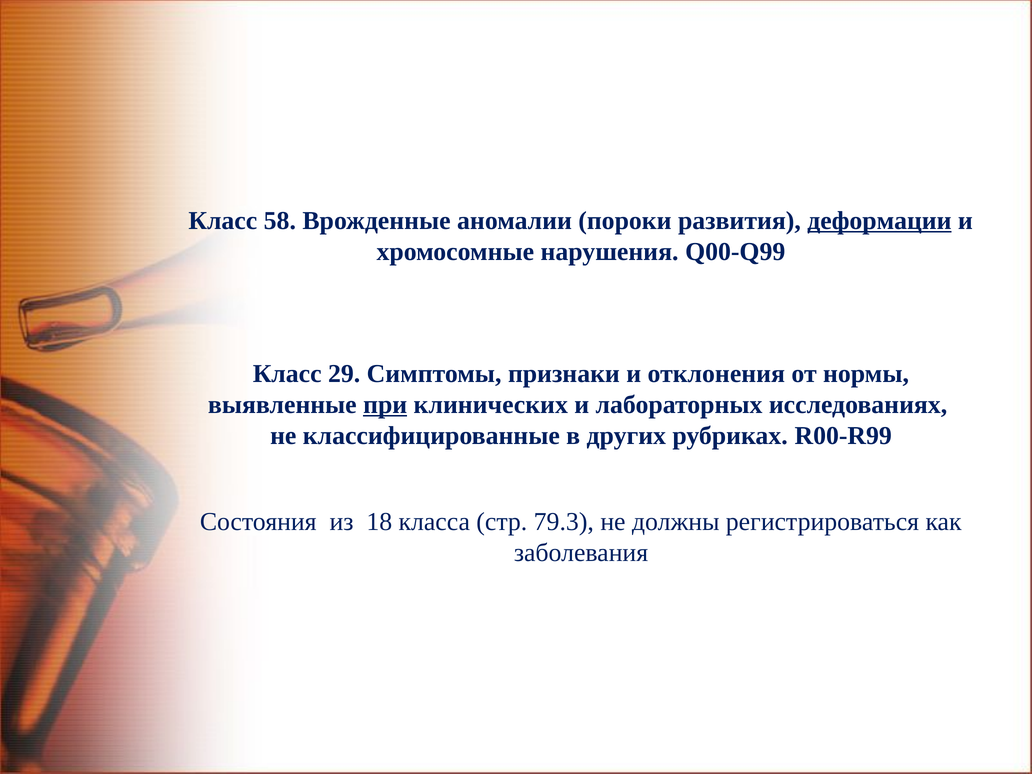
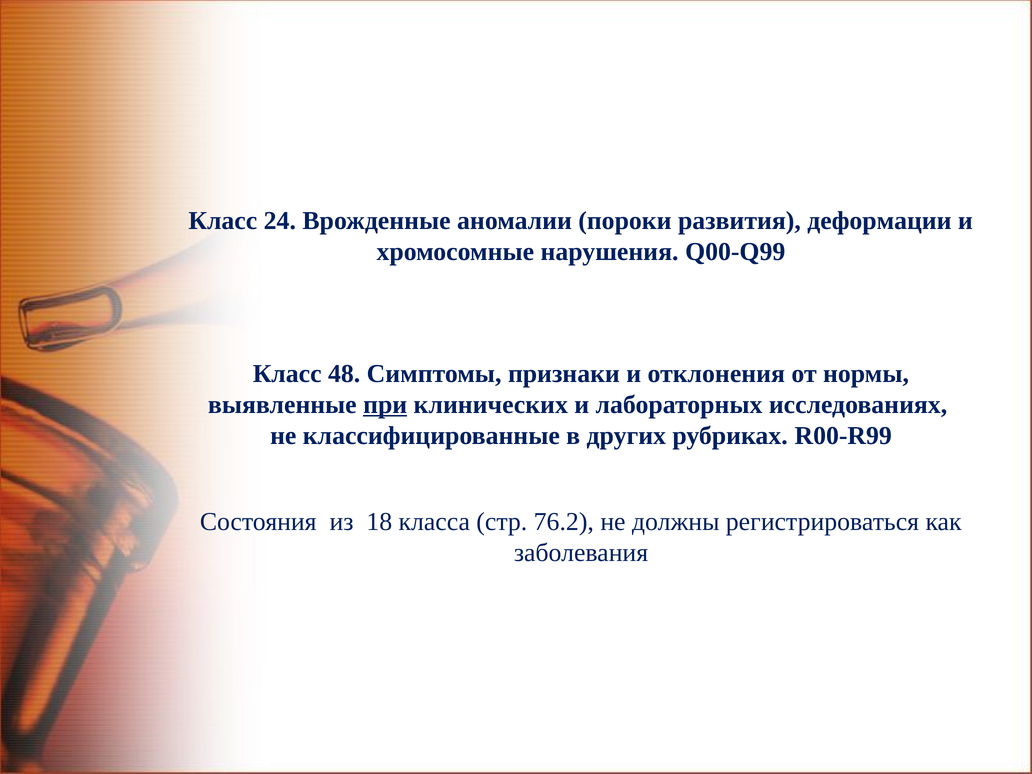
58: 58 -> 24
деформации underline: present -> none
29: 29 -> 48
79.3: 79.3 -> 76.2
